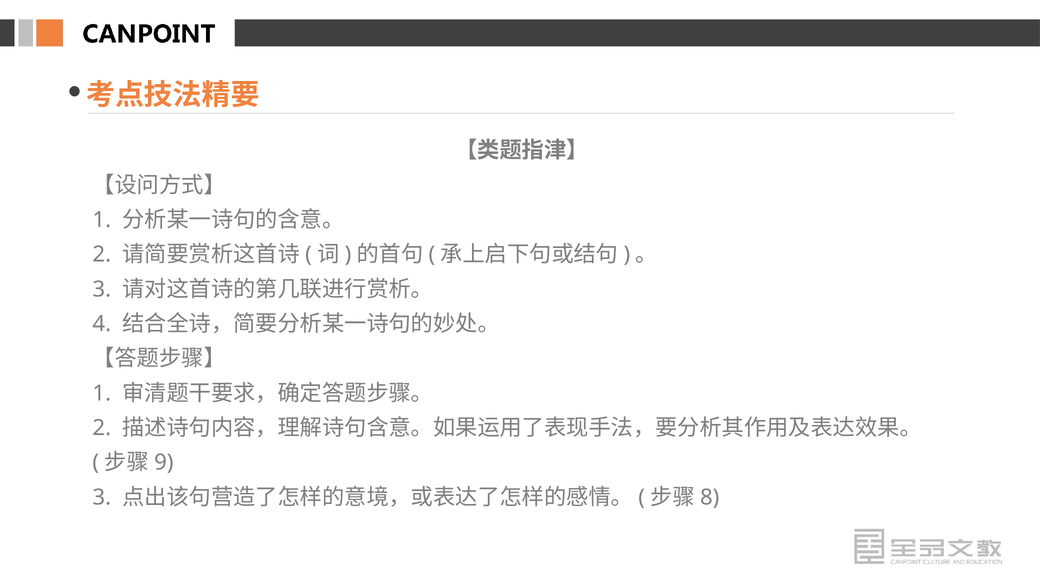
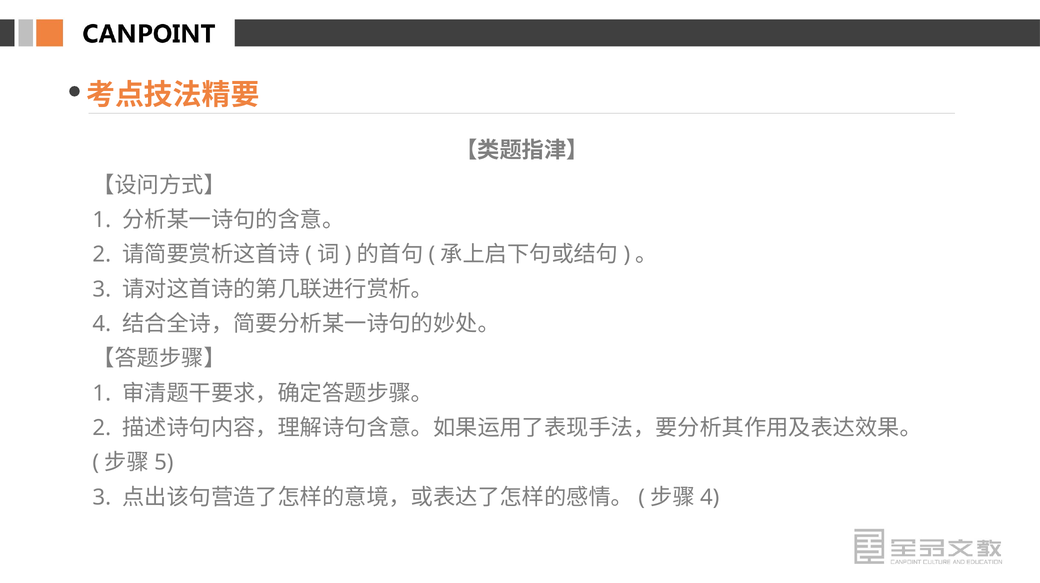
9: 9 -> 5
8 at (710, 497): 8 -> 4
